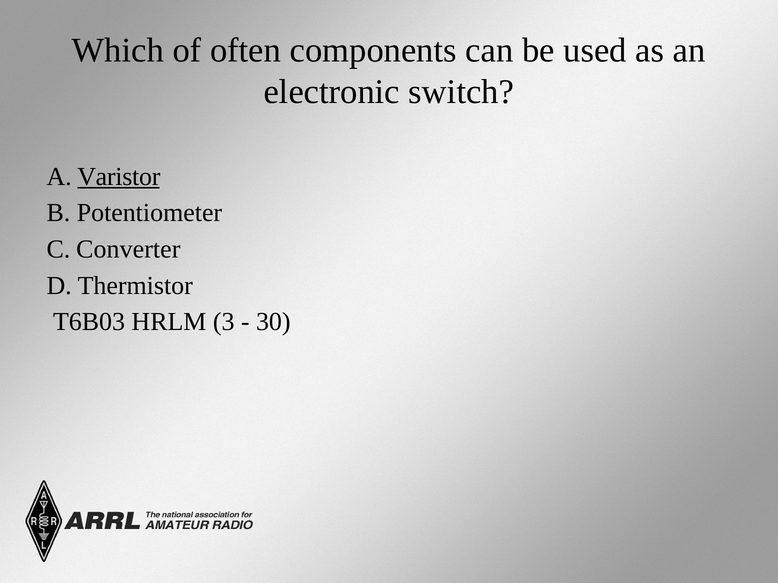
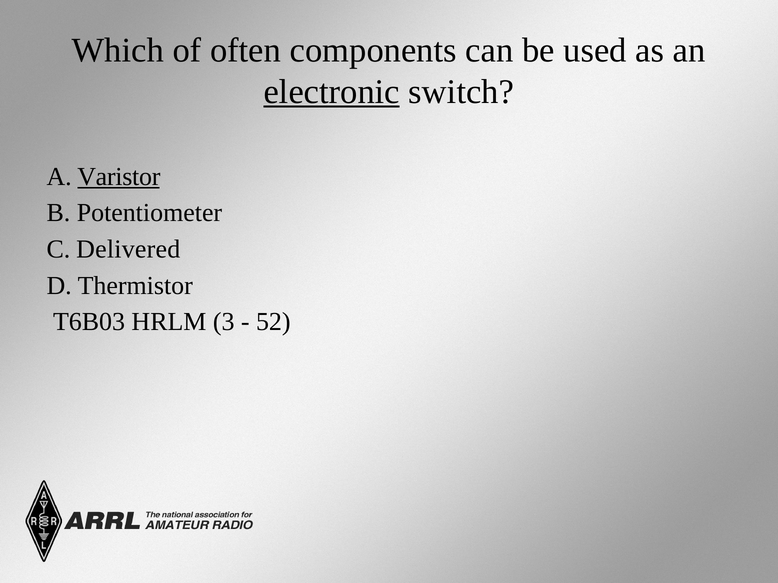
electronic underline: none -> present
Converter: Converter -> Delivered
30: 30 -> 52
